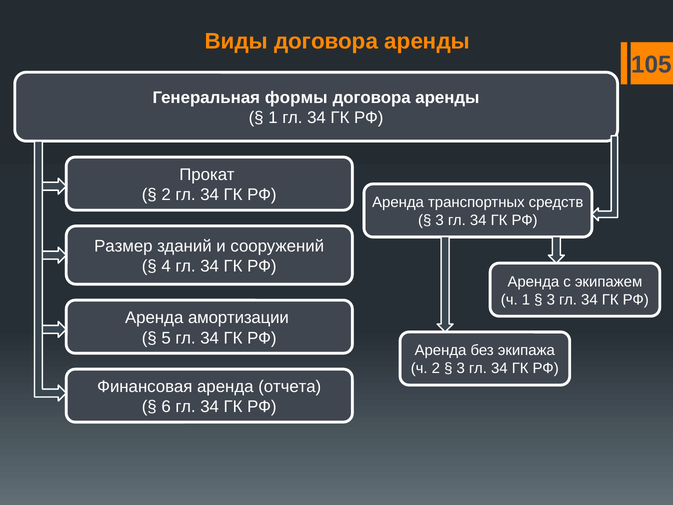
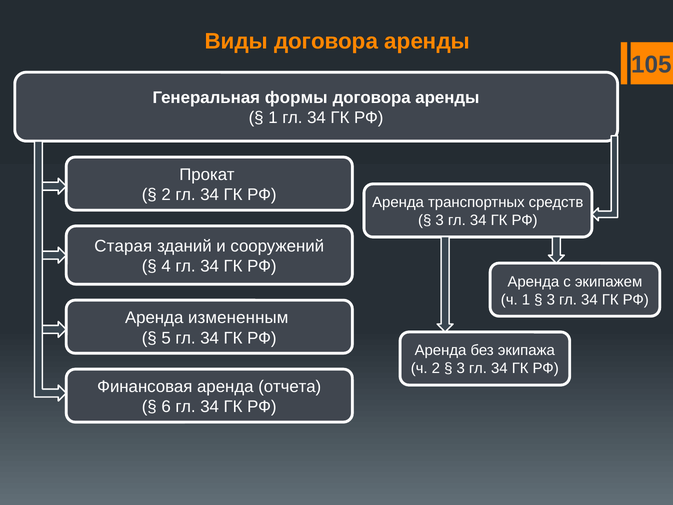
Размер: Размер -> Старая
амортизации: амортизации -> измененным
